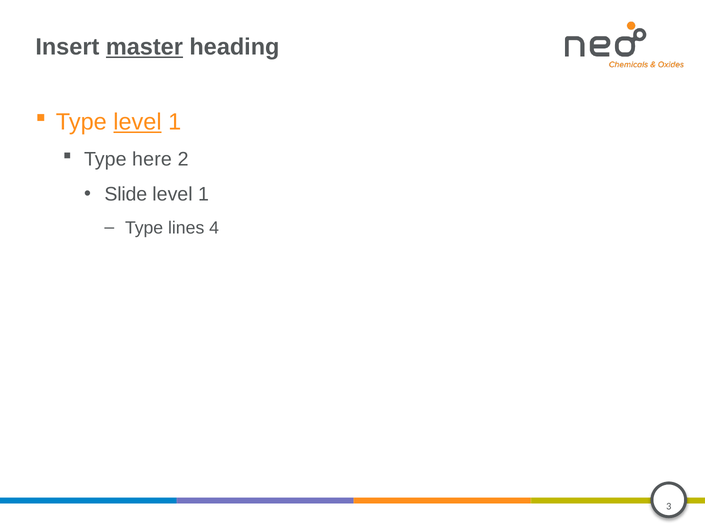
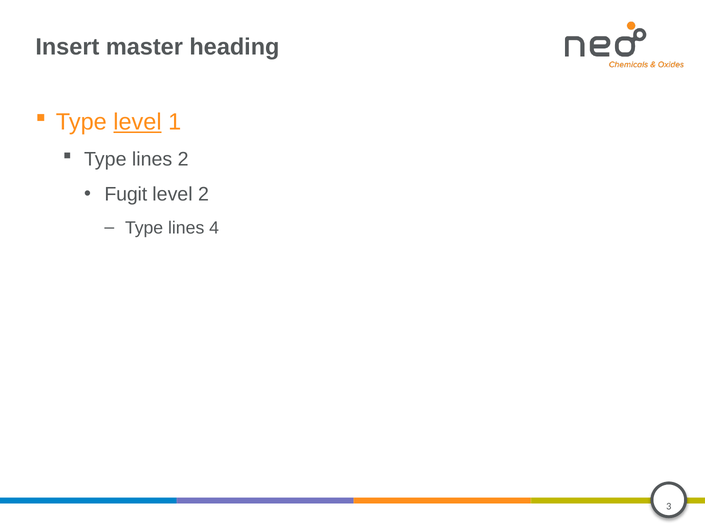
master underline: present -> none
here at (152, 159): here -> lines
Slide: Slide -> Fugit
1 at (204, 194): 1 -> 2
